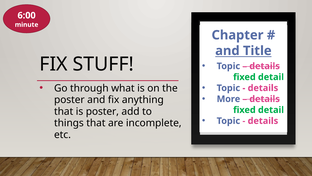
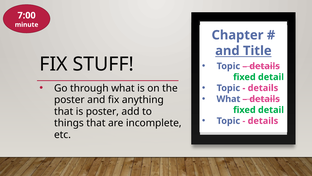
6:00: 6:00 -> 7:00
More at (228, 99): More -> What
